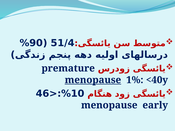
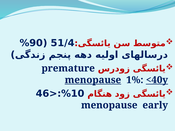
<40y underline: none -> present
